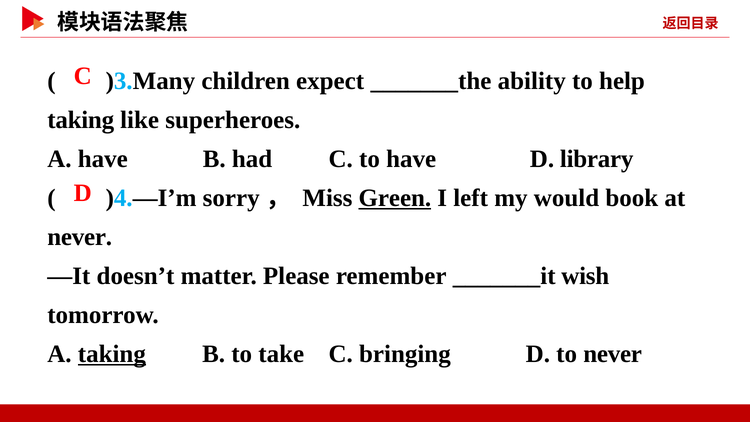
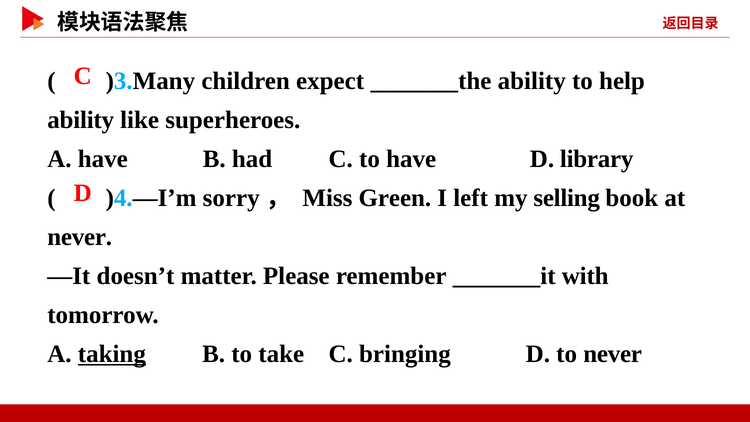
taking at (81, 120): taking -> ability
Green underline: present -> none
would: would -> selling
wish: wish -> with
